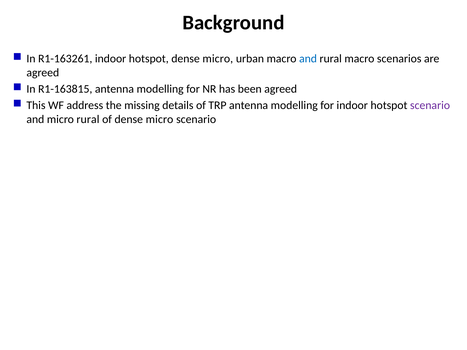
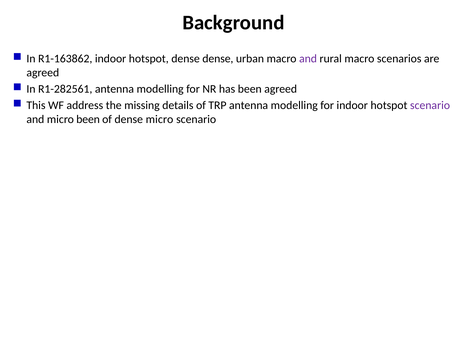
R1-163261: R1-163261 -> R1-163862
hotspot dense micro: micro -> dense
and at (308, 59) colour: blue -> purple
R1-163815: R1-163815 -> R1-282561
micro rural: rural -> been
